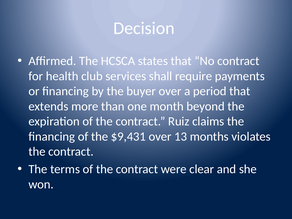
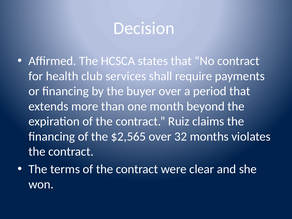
$9,431: $9,431 -> $2,565
13: 13 -> 32
